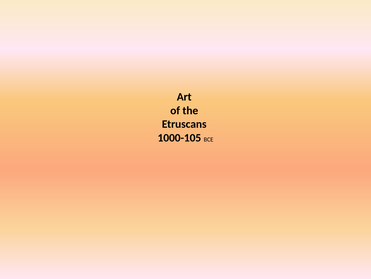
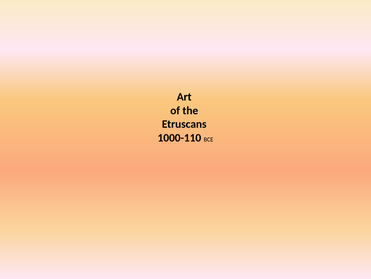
1000-105: 1000-105 -> 1000-110
